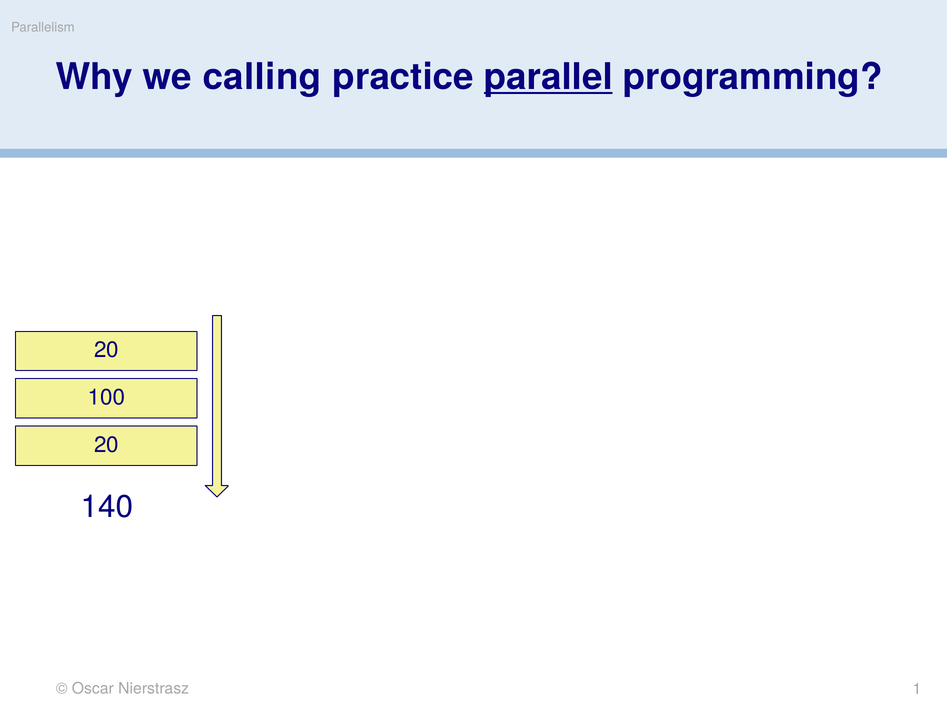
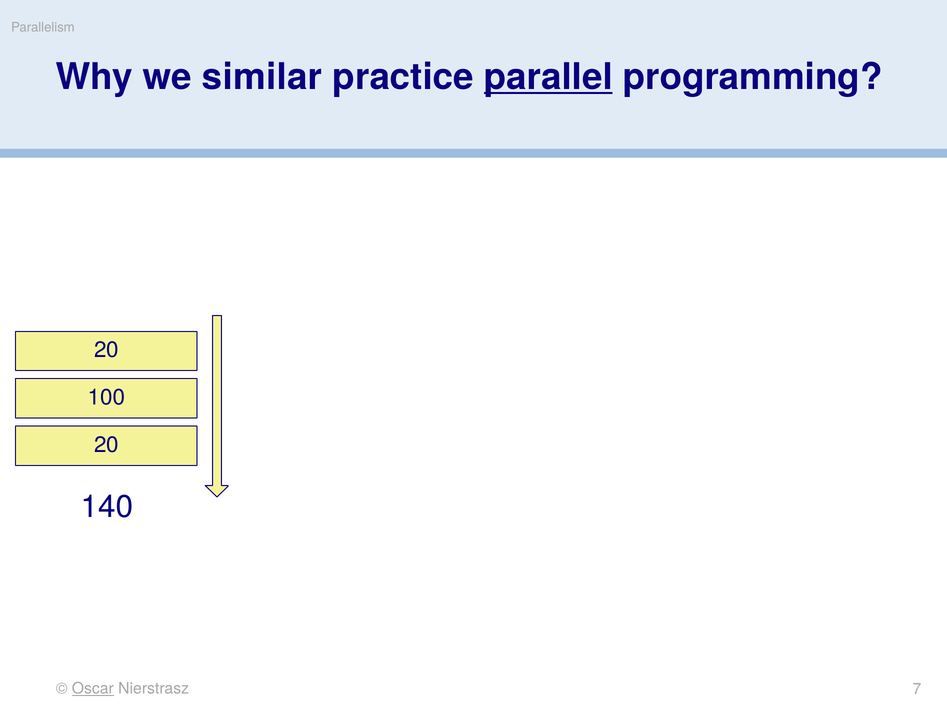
calling: calling -> similar
Oscar underline: none -> present
1: 1 -> 7
